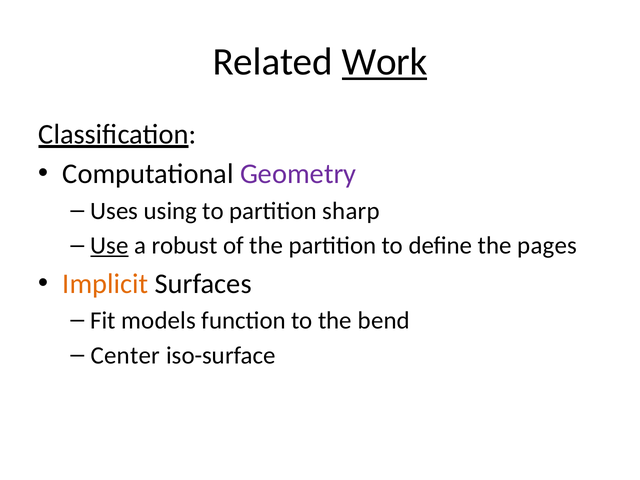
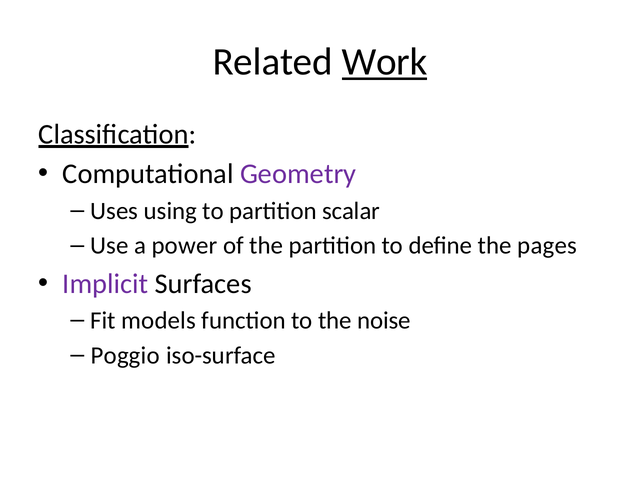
sharp: sharp -> scalar
Use underline: present -> none
robust: robust -> power
Implicit colour: orange -> purple
bend: bend -> noise
Center: Center -> Poggio
